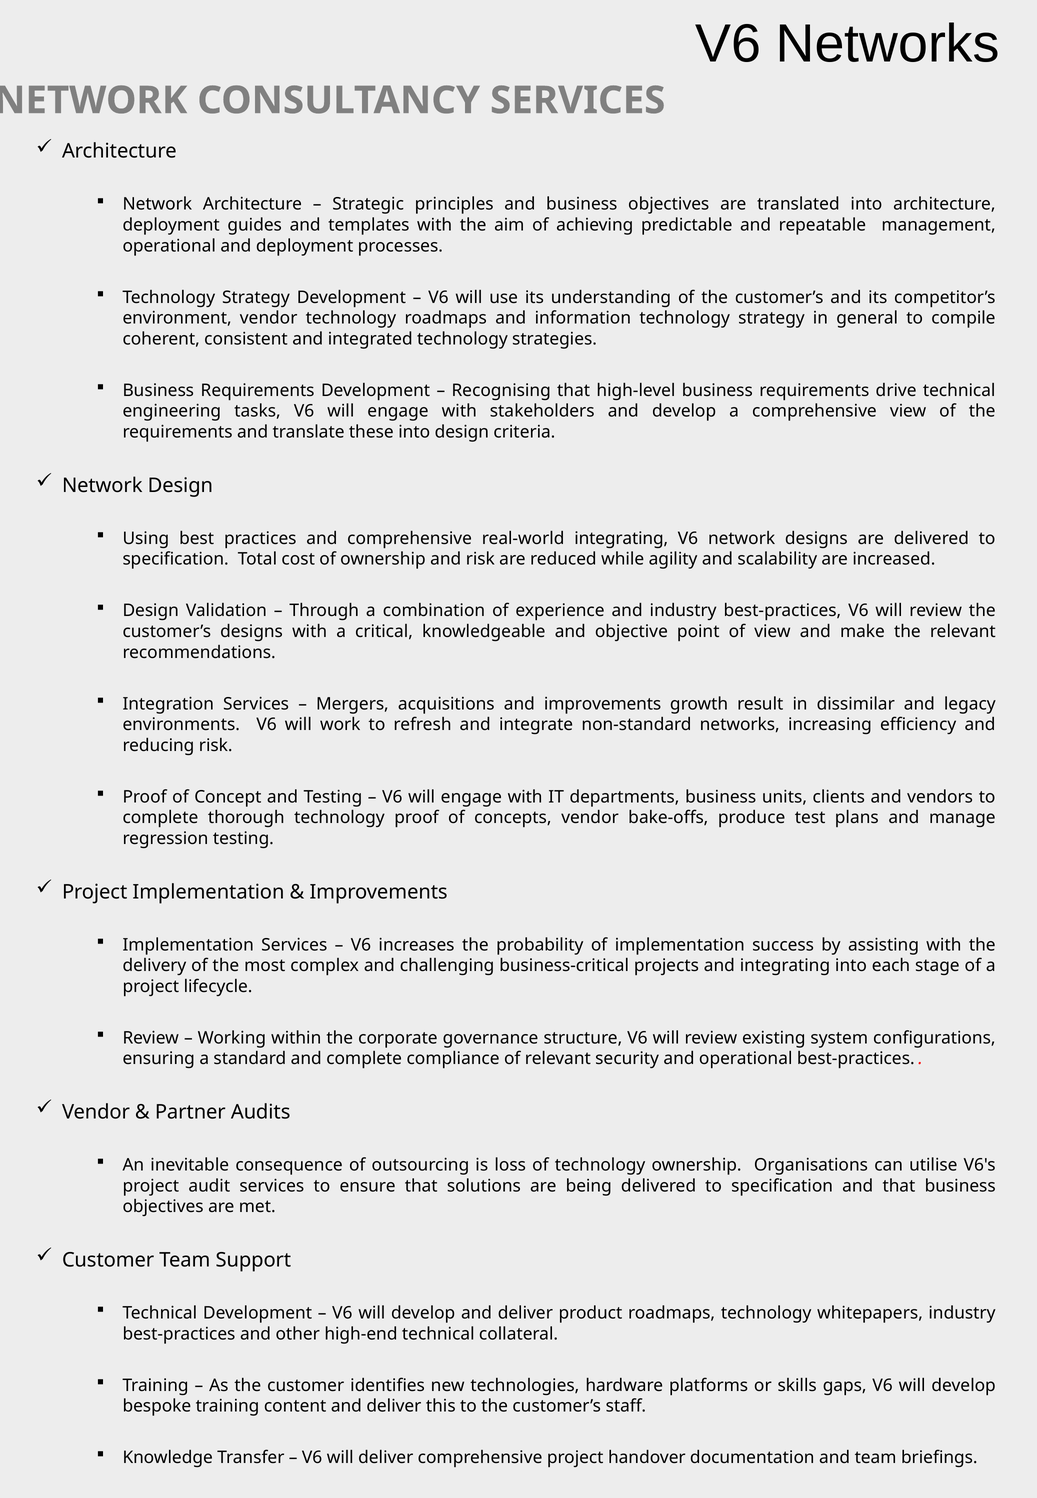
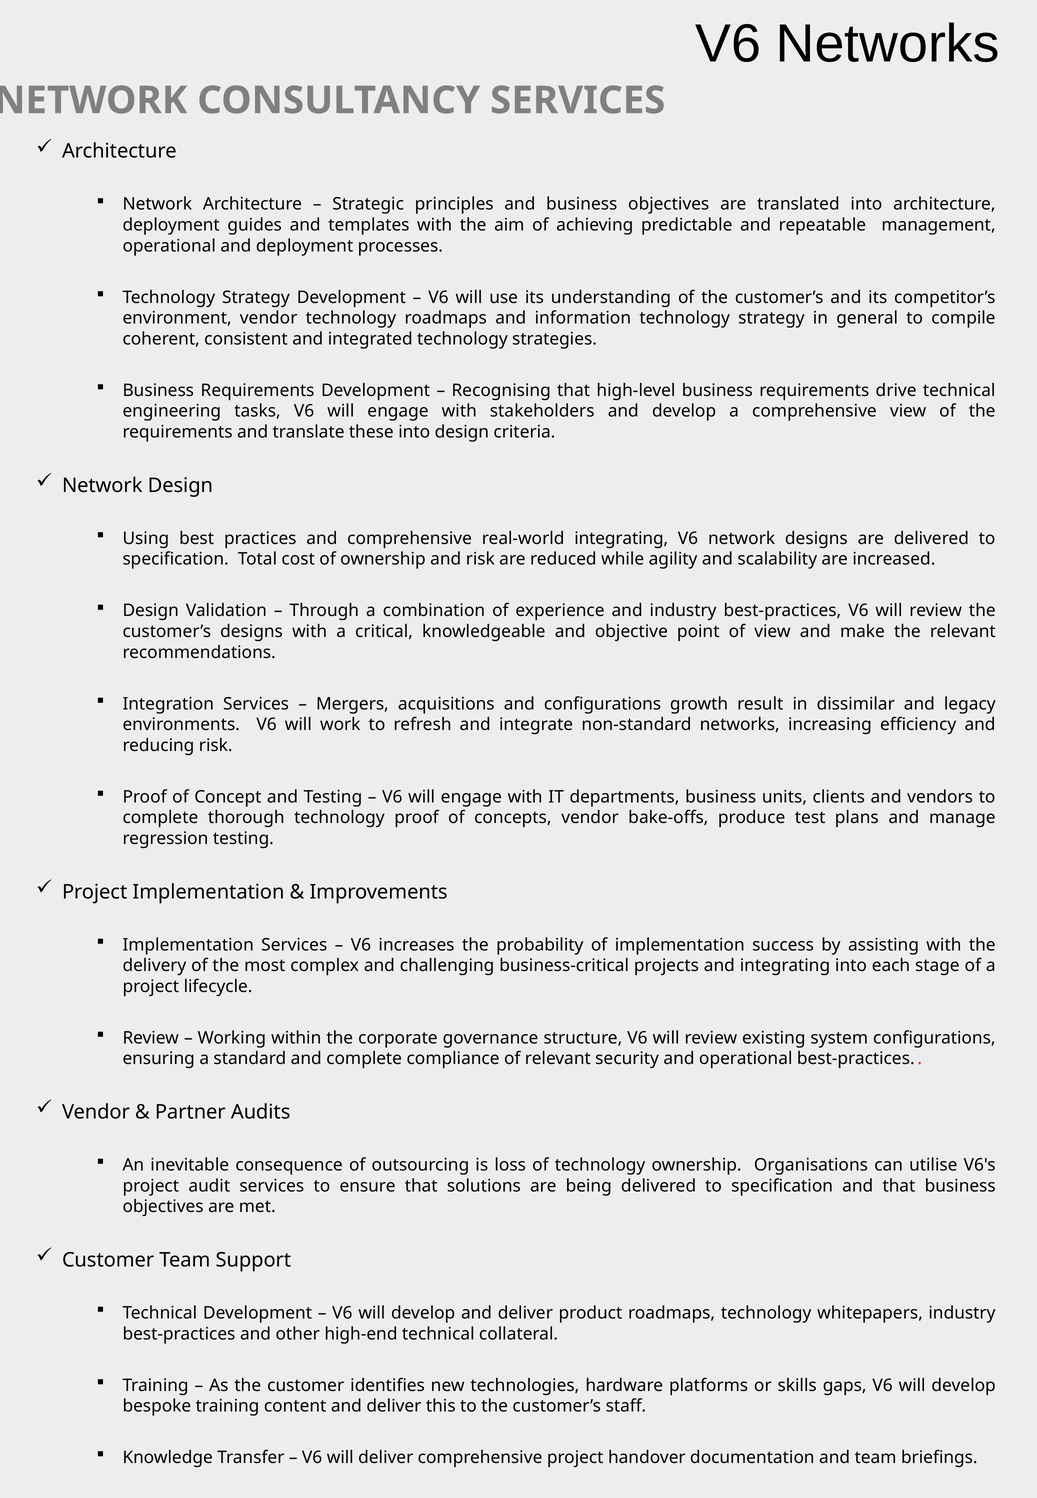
and improvements: improvements -> configurations
